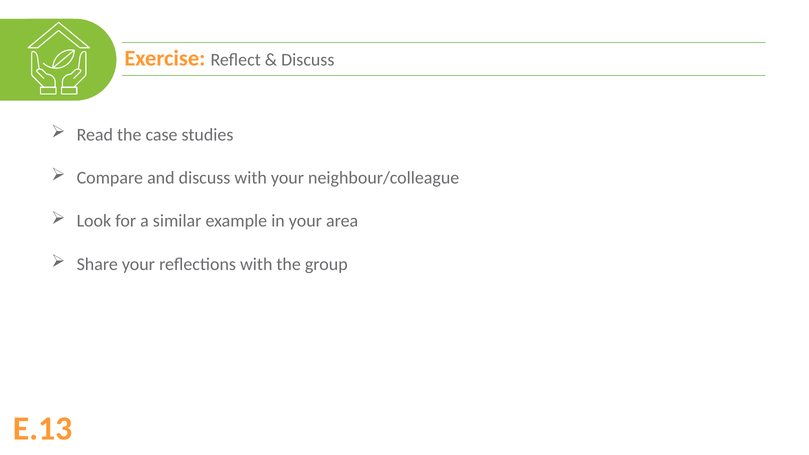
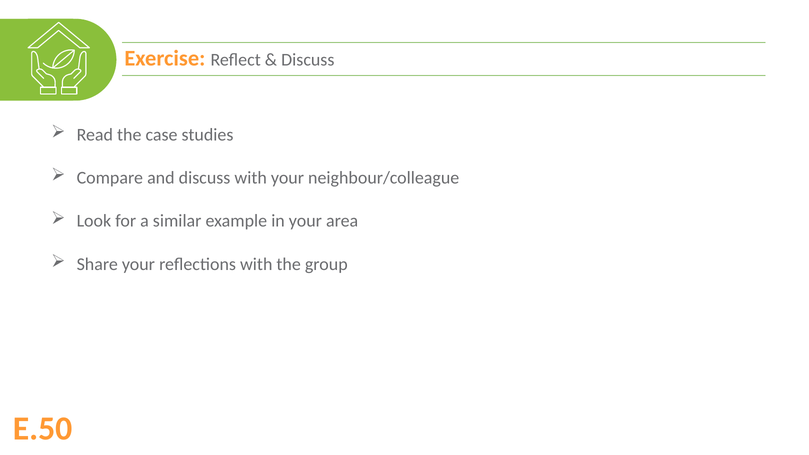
E.13: E.13 -> E.50
